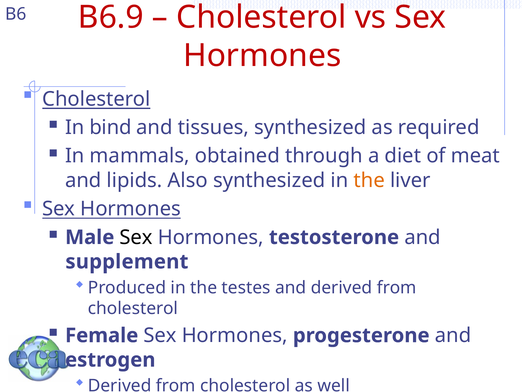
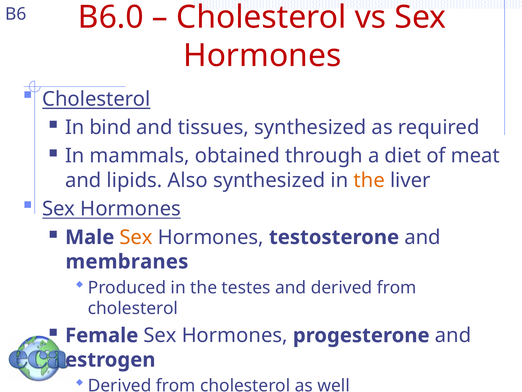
B6.9: B6.9 -> B6.0
Sex at (136, 237) colour: black -> orange
supplement: supplement -> membranes
